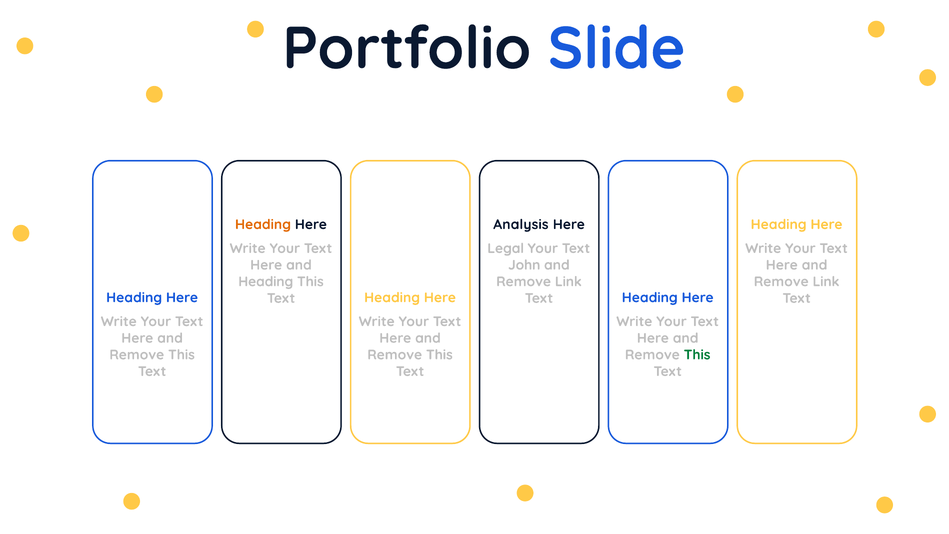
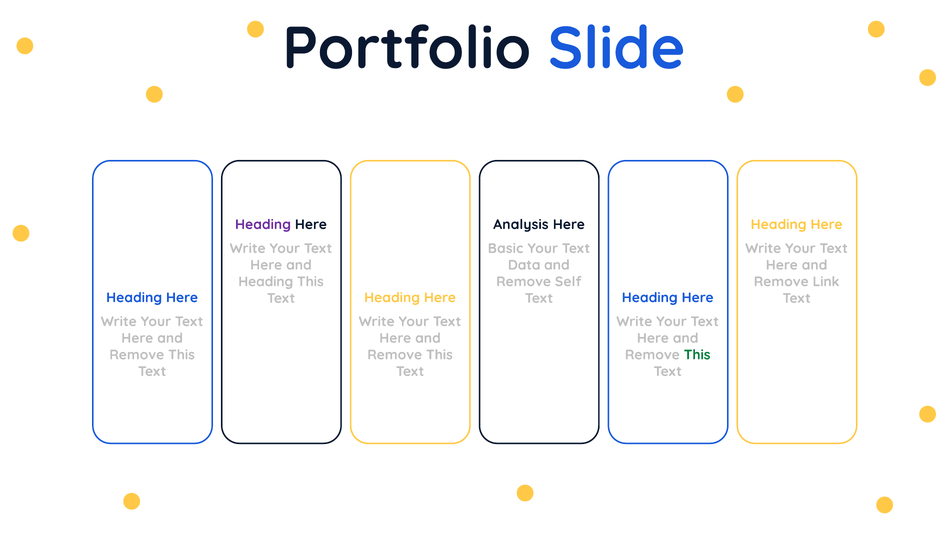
Heading at (263, 224) colour: orange -> purple
Legal: Legal -> Basic
John: John -> Data
Link at (568, 282): Link -> Self
